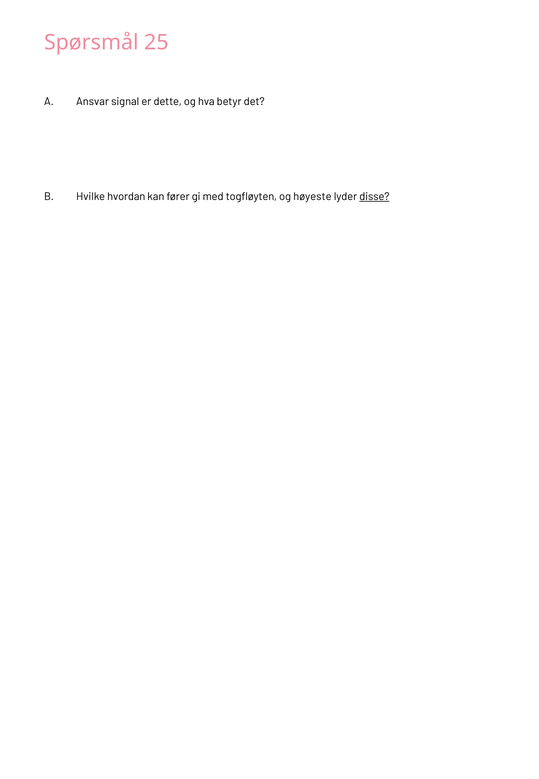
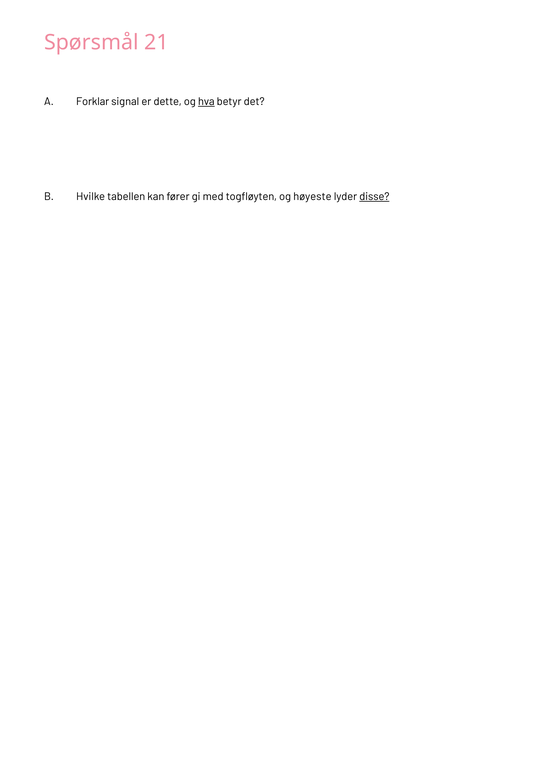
25: 25 -> 21
Ansvar: Ansvar -> Forklar
hva underline: none -> present
hvordan: hvordan -> tabellen
